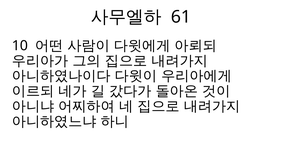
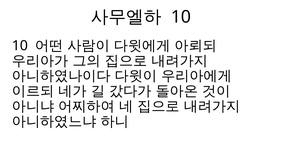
61 at (181, 17): 61 -> 10
